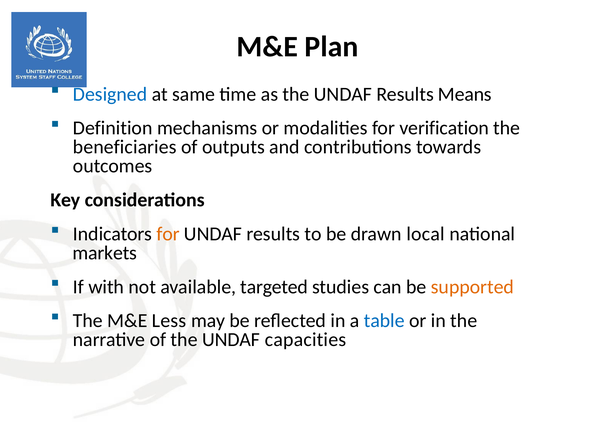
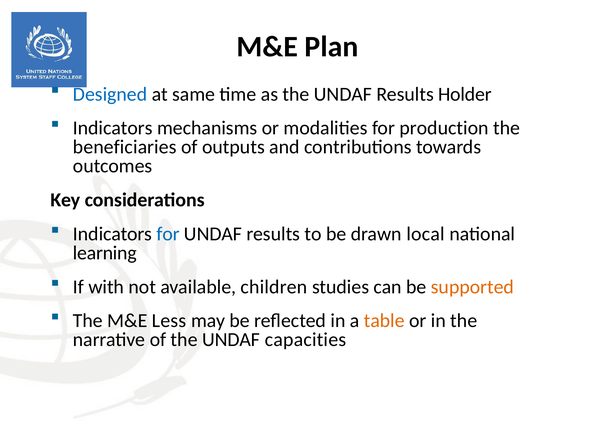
Means: Means -> Holder
Definition at (113, 128): Definition -> Indicators
verification: verification -> production
for at (168, 234) colour: orange -> blue
markets: markets -> learning
targeted: targeted -> children
table colour: blue -> orange
